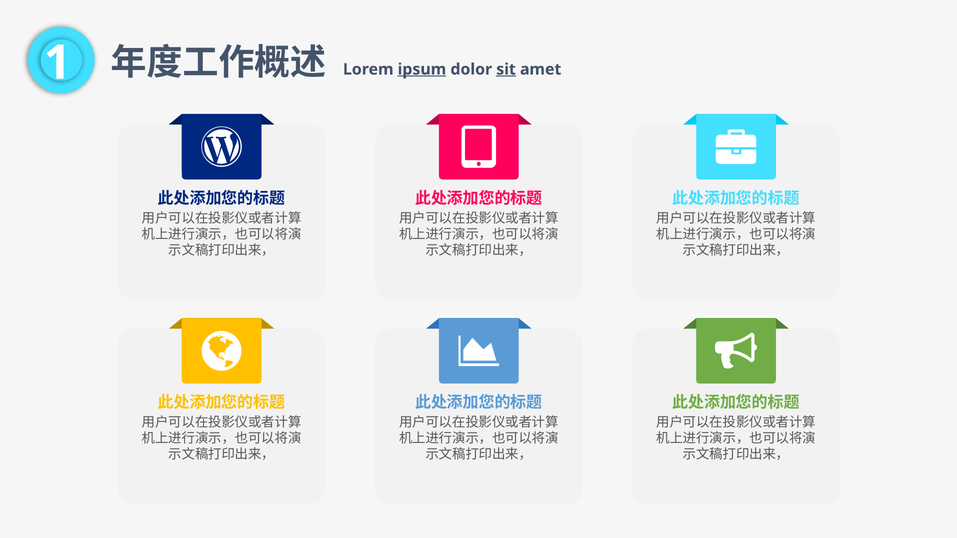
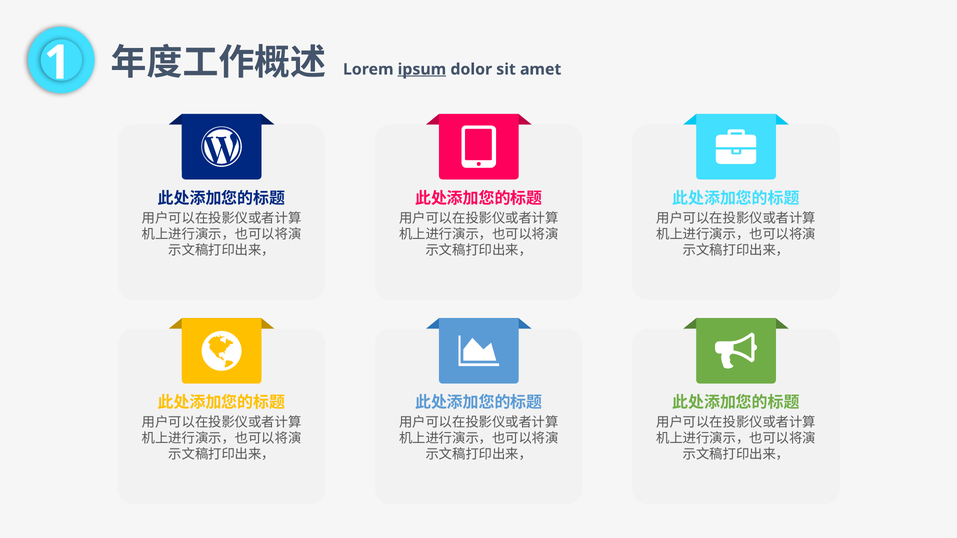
sit underline: present -> none
